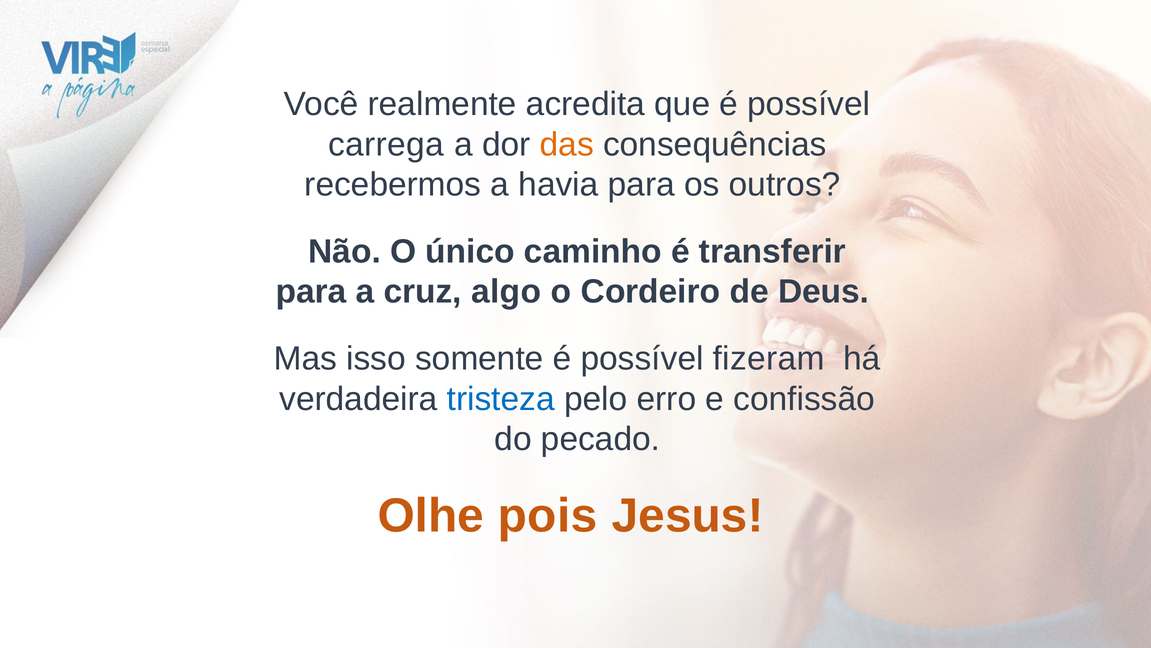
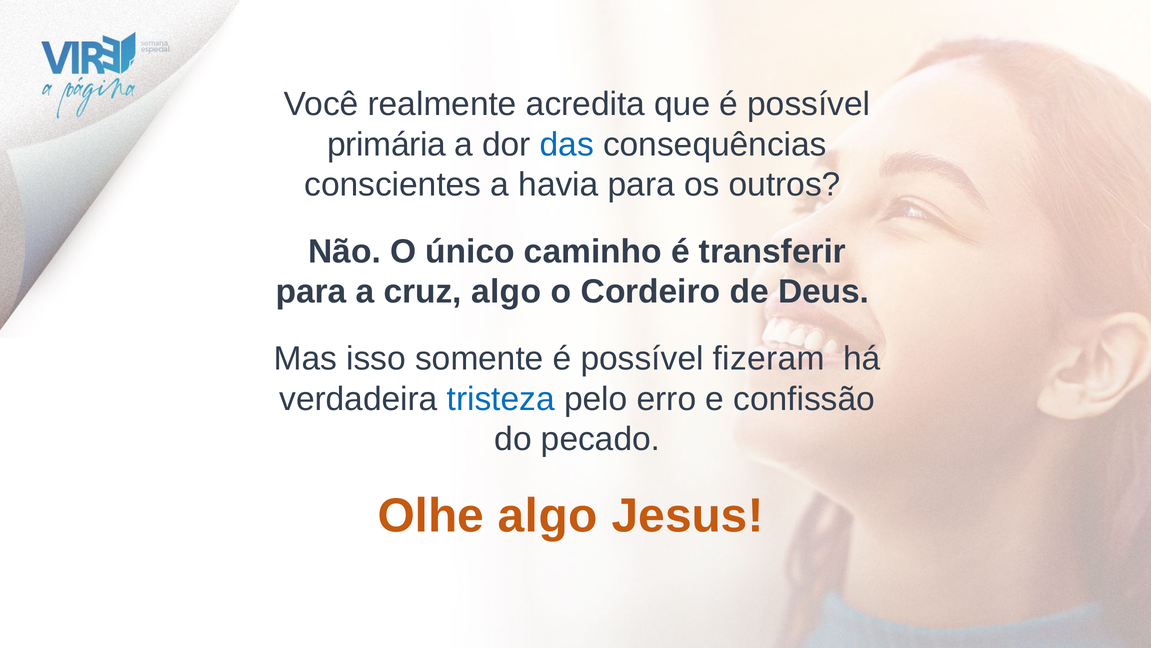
carrega: carrega -> primária
das colour: orange -> blue
recebermos: recebermos -> conscientes
Olhe pois: pois -> algo
